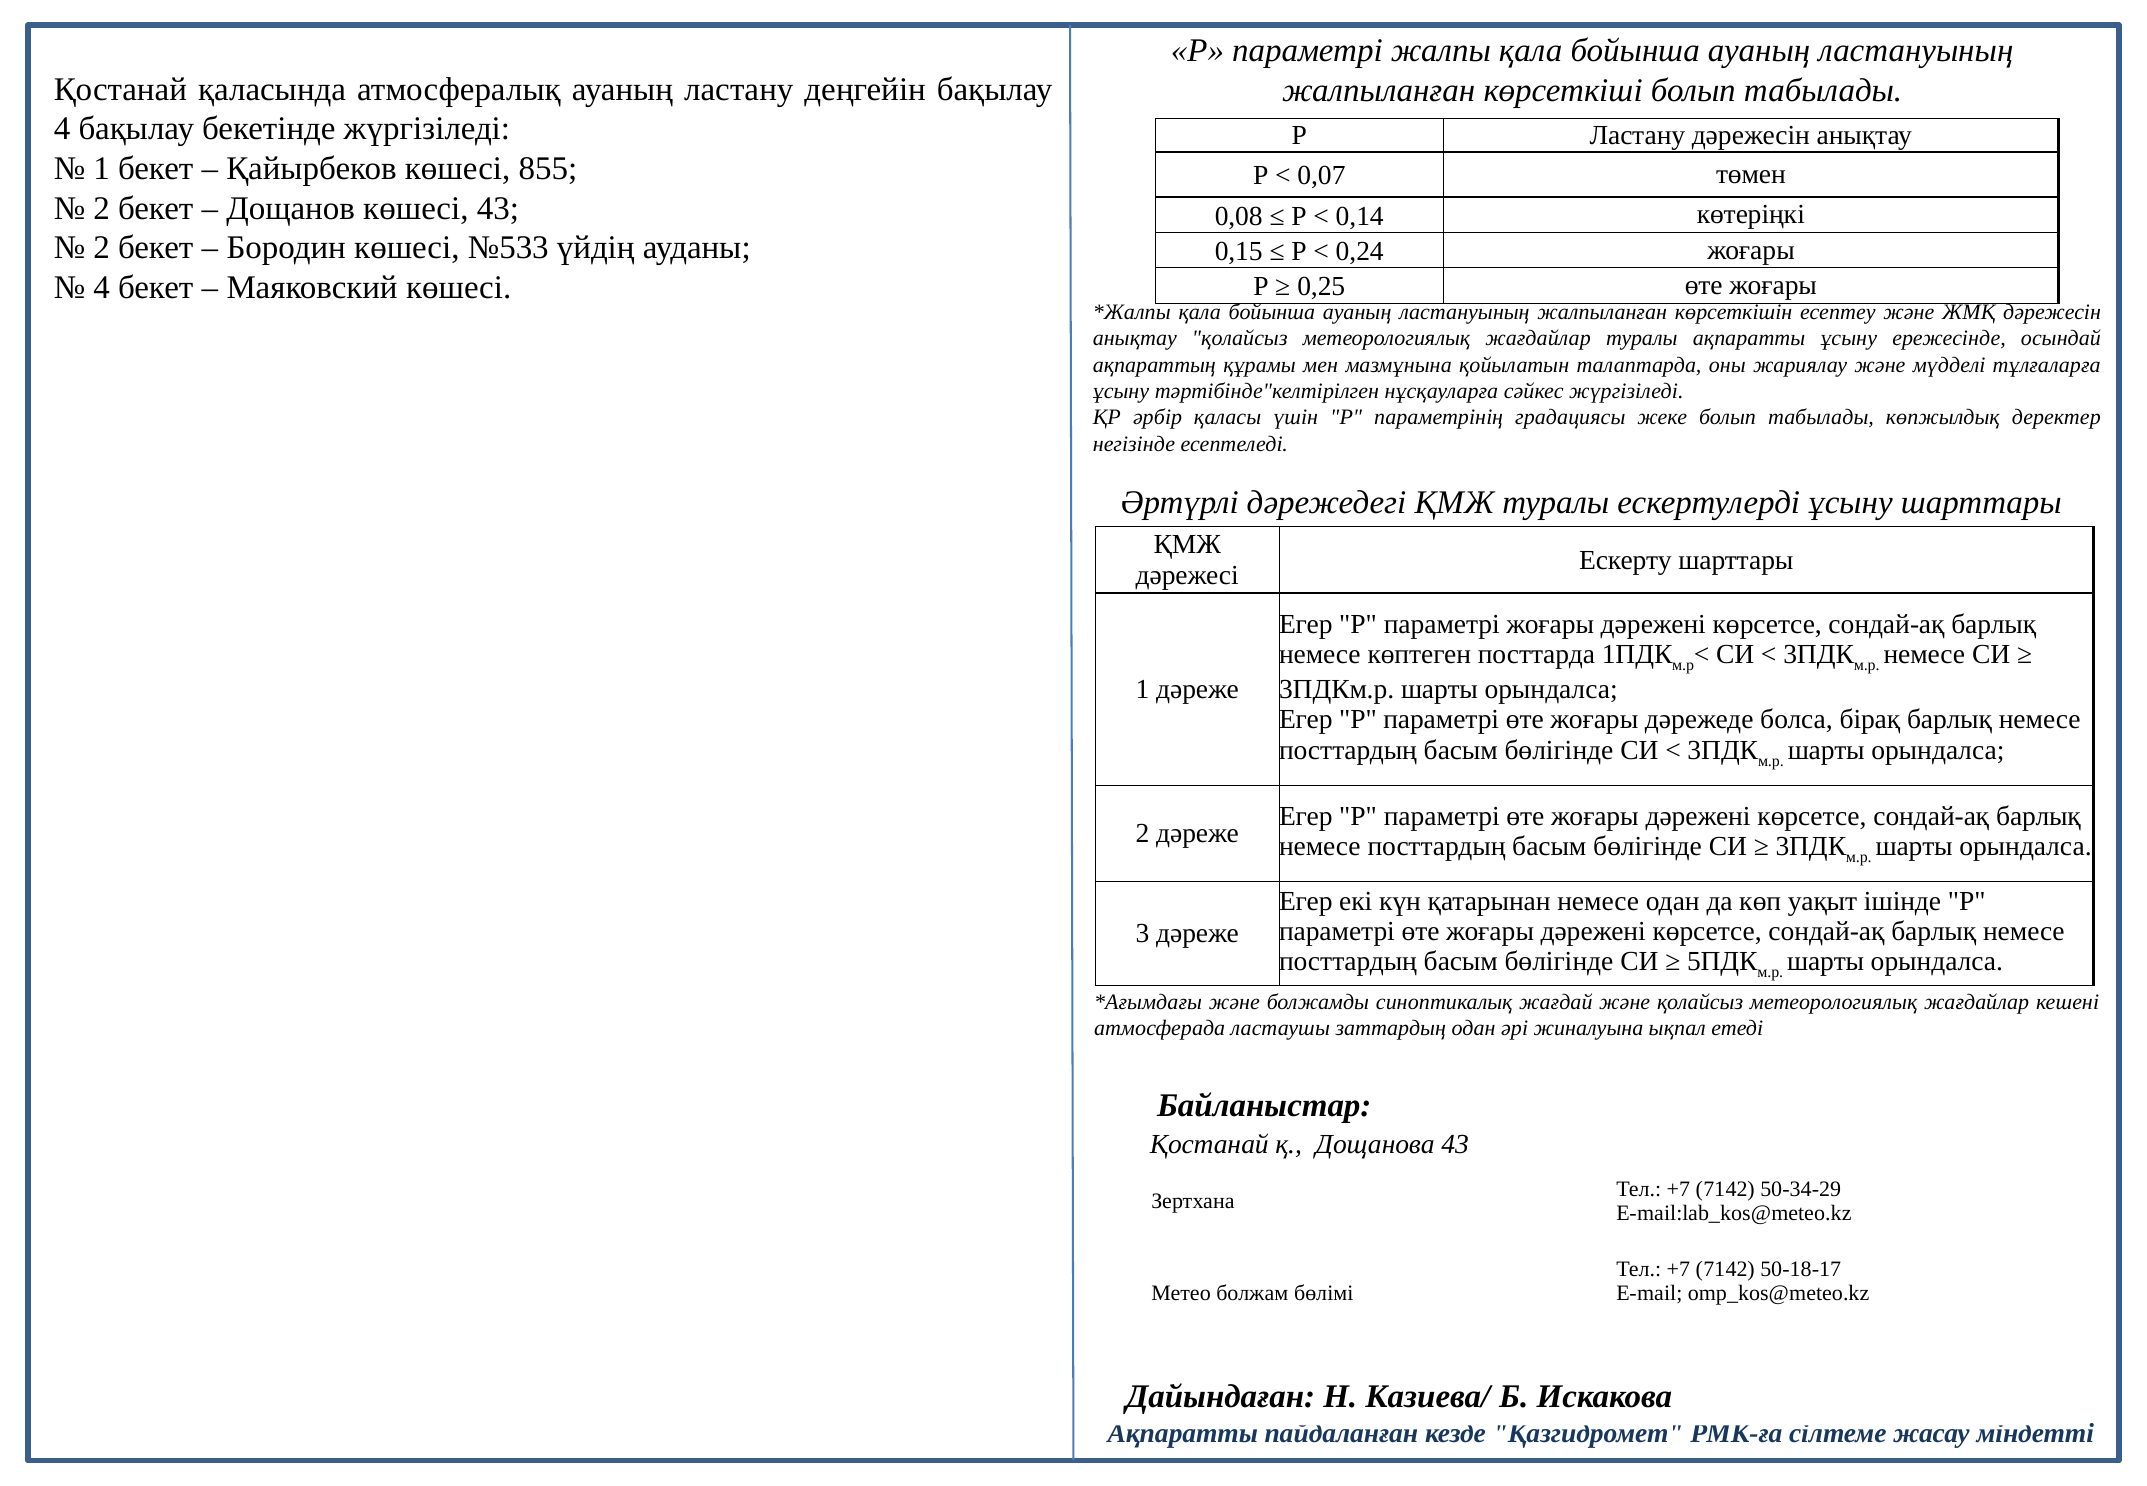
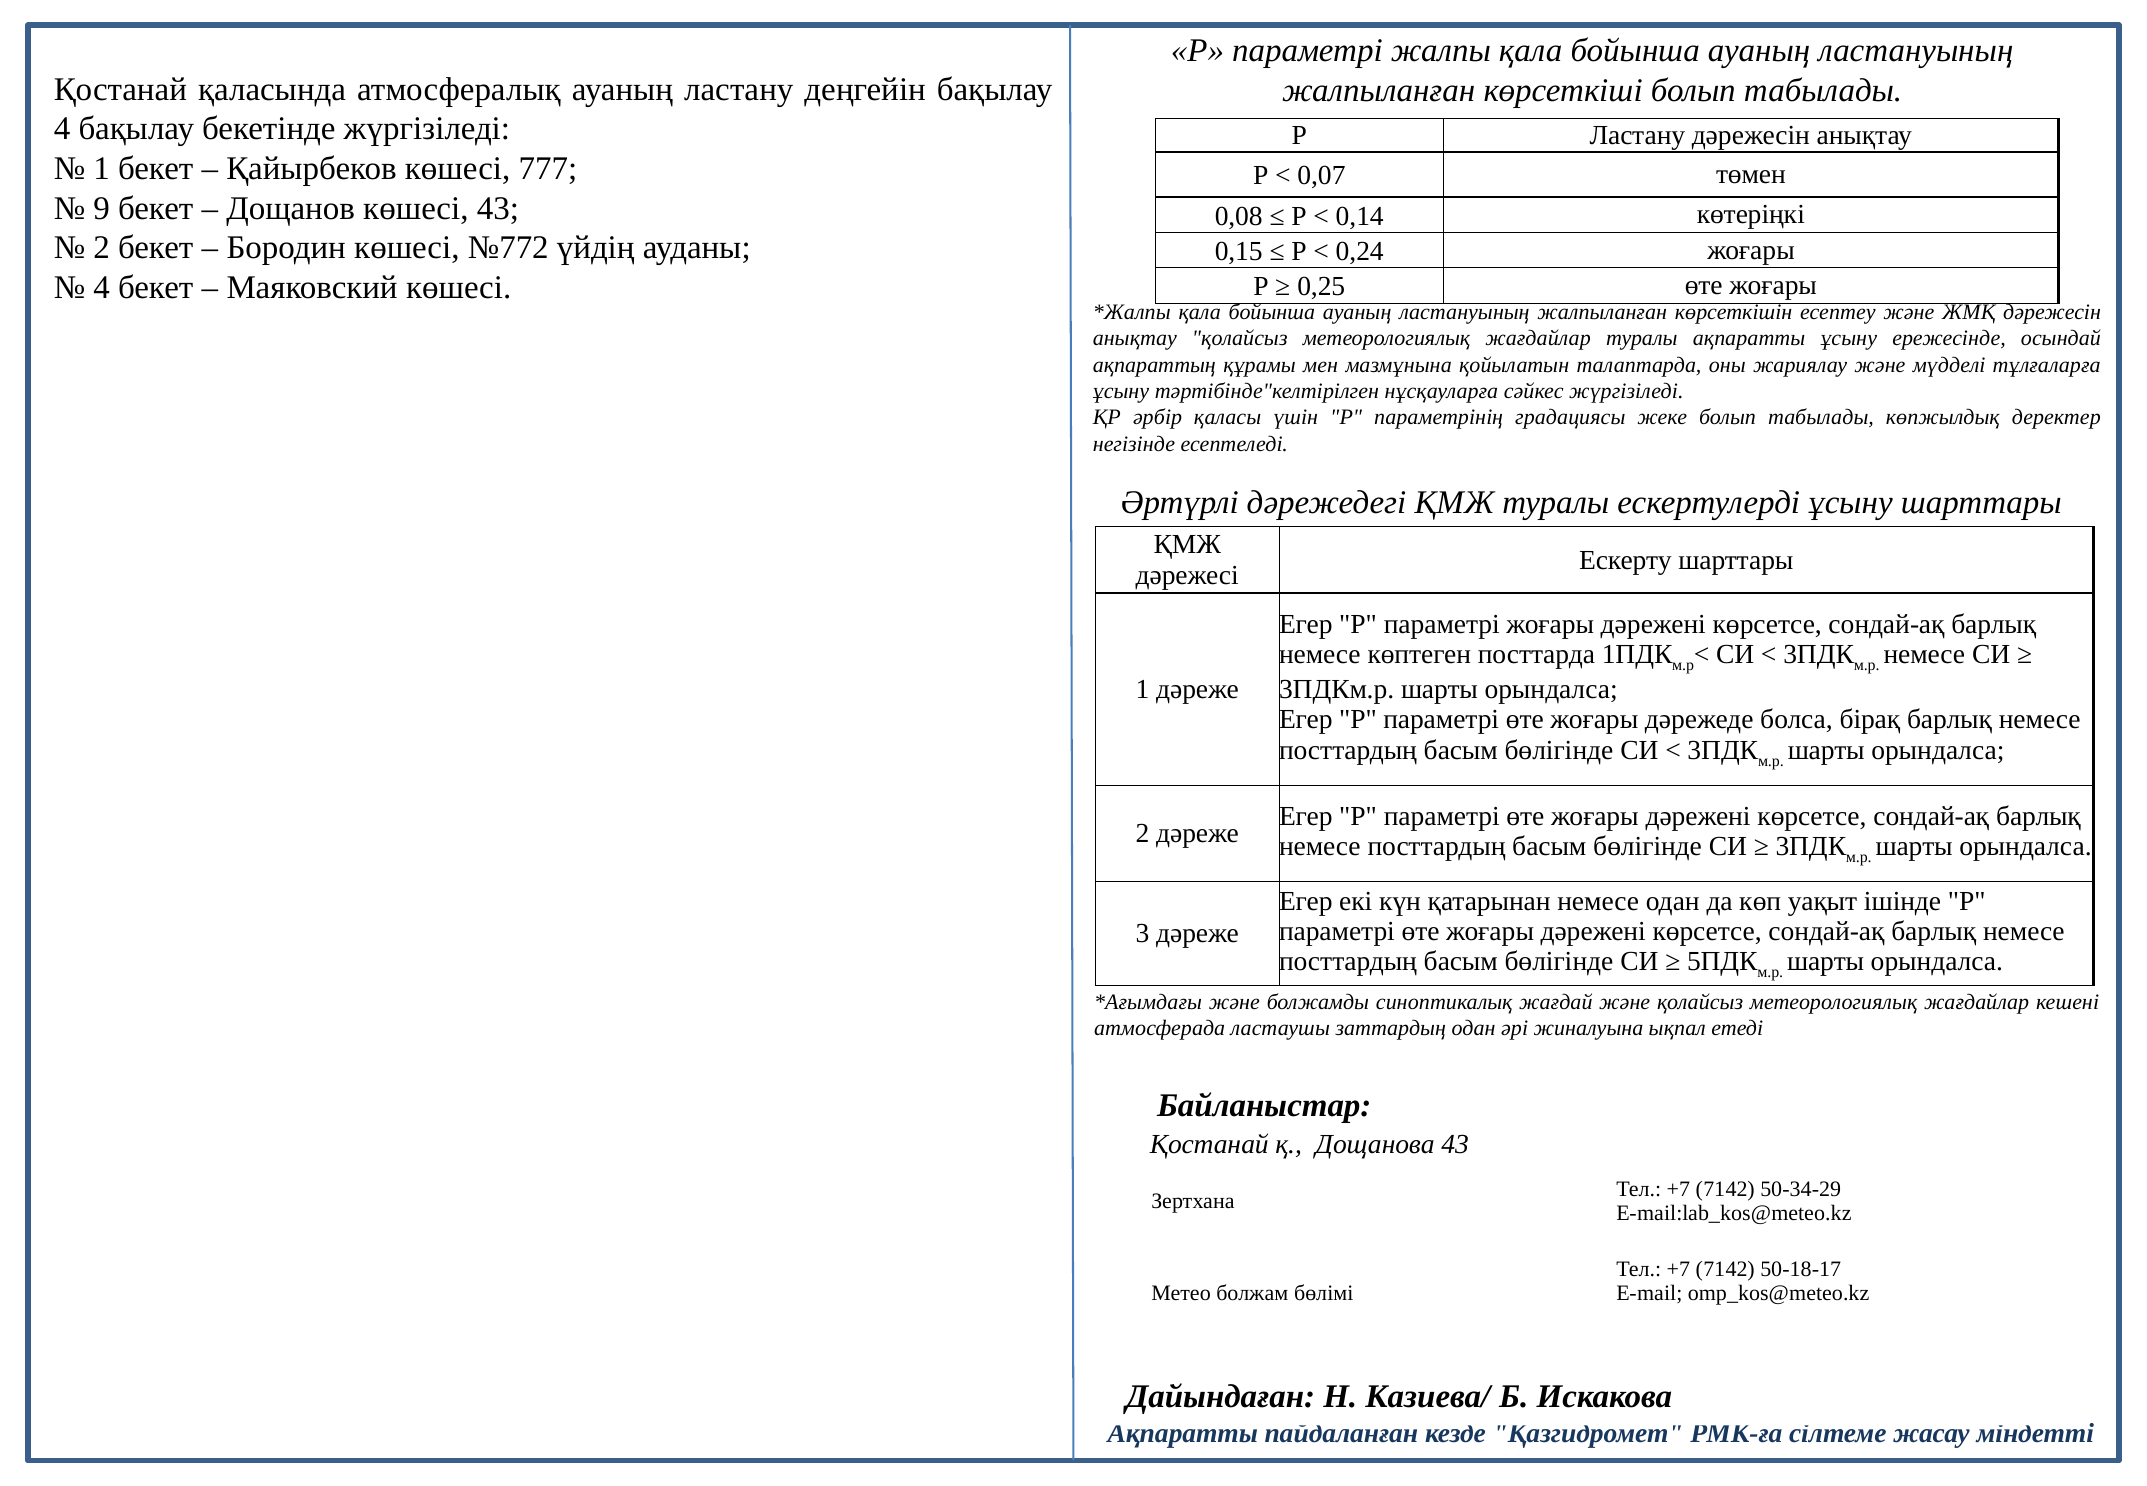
855: 855 -> 777
2 at (102, 208): 2 -> 9
№533: №533 -> №772
